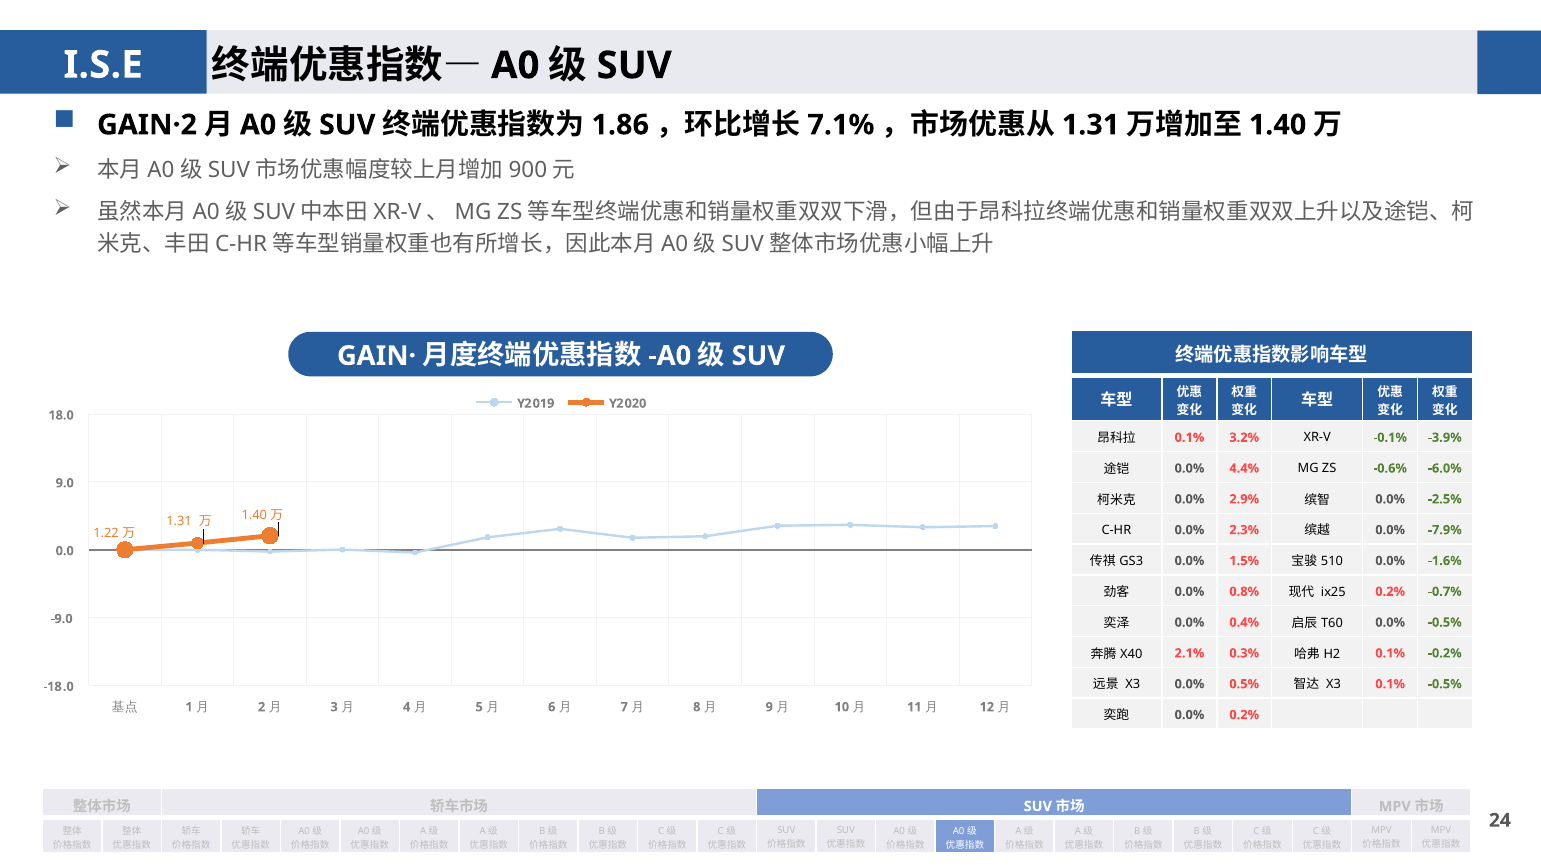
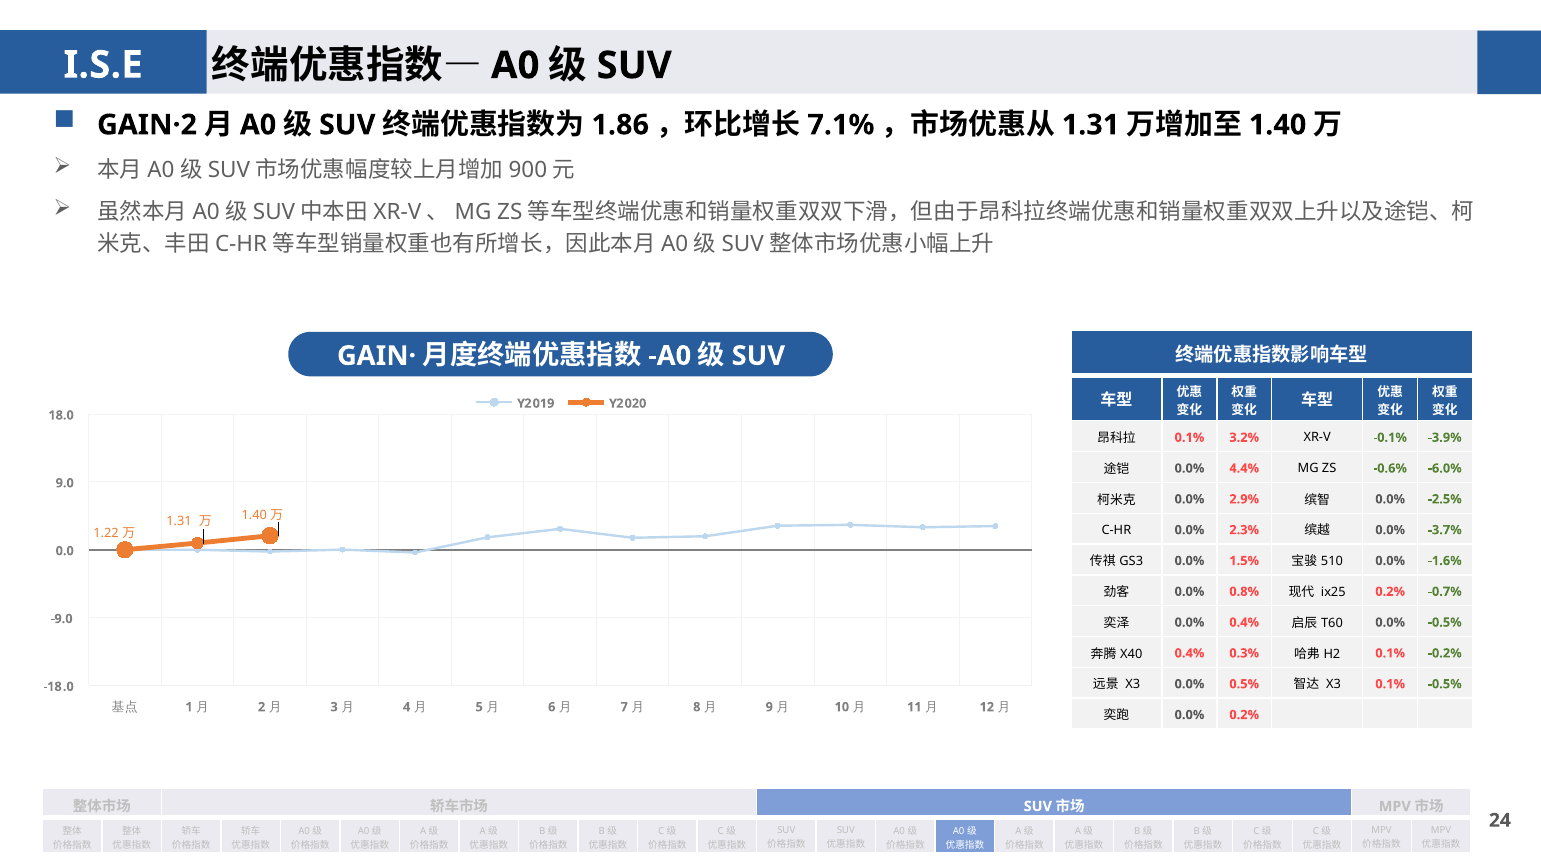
-7.9%: -7.9% -> -3.7%
2.1% at (1189, 653): 2.1% -> 0.4%
